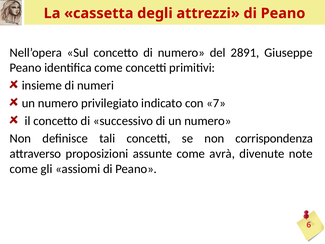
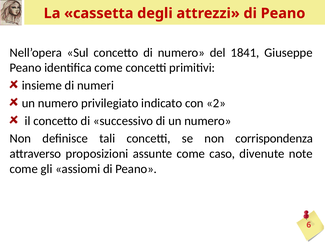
2891: 2891 -> 1841
7: 7 -> 2
avrà: avrà -> caso
